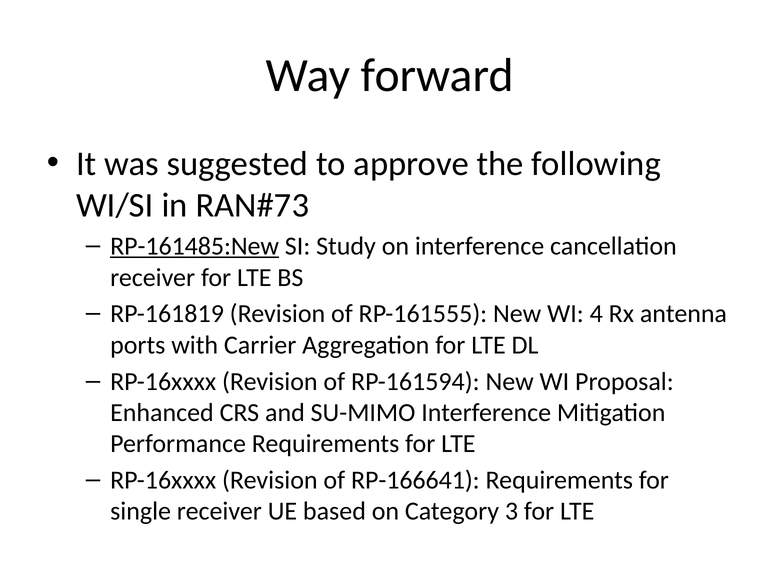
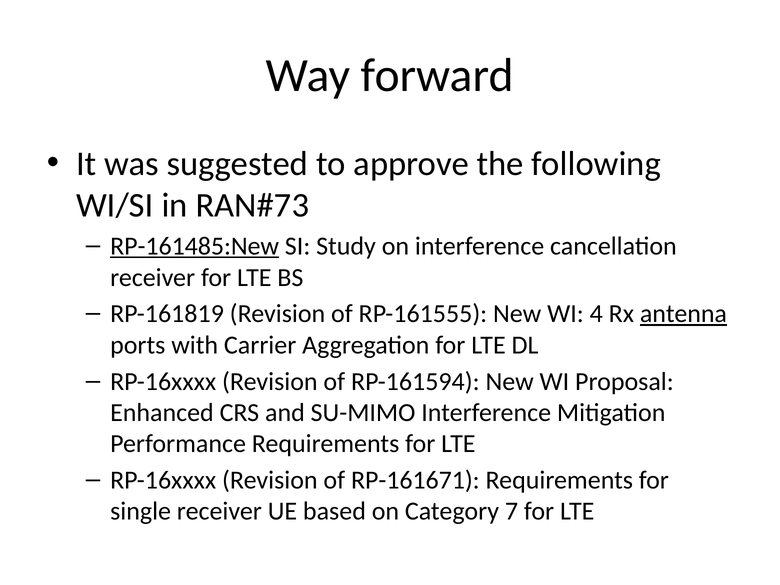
antenna underline: none -> present
RP-166641: RP-166641 -> RP-161671
3: 3 -> 7
